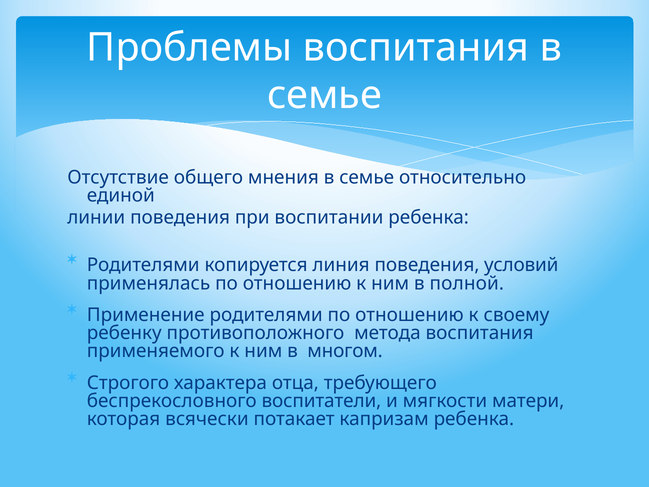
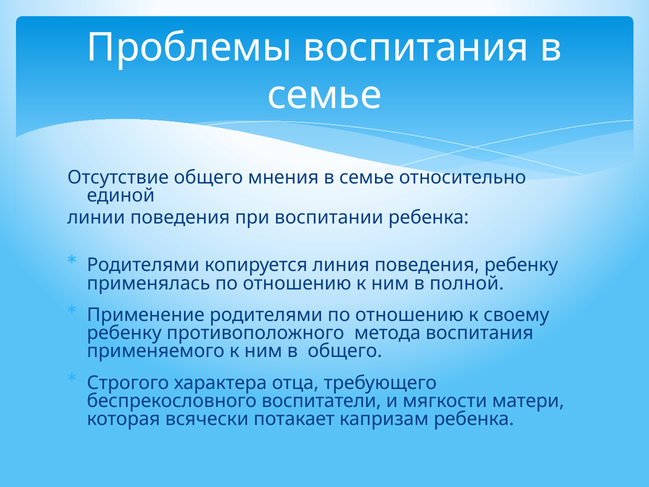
поведения условий: условий -> ребенку
в многом: многом -> общего
